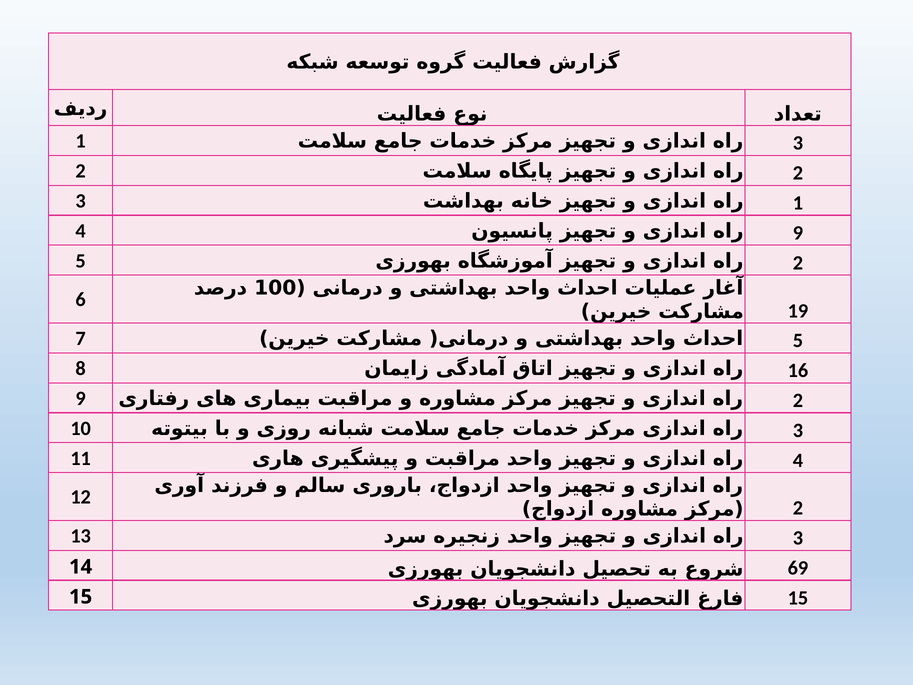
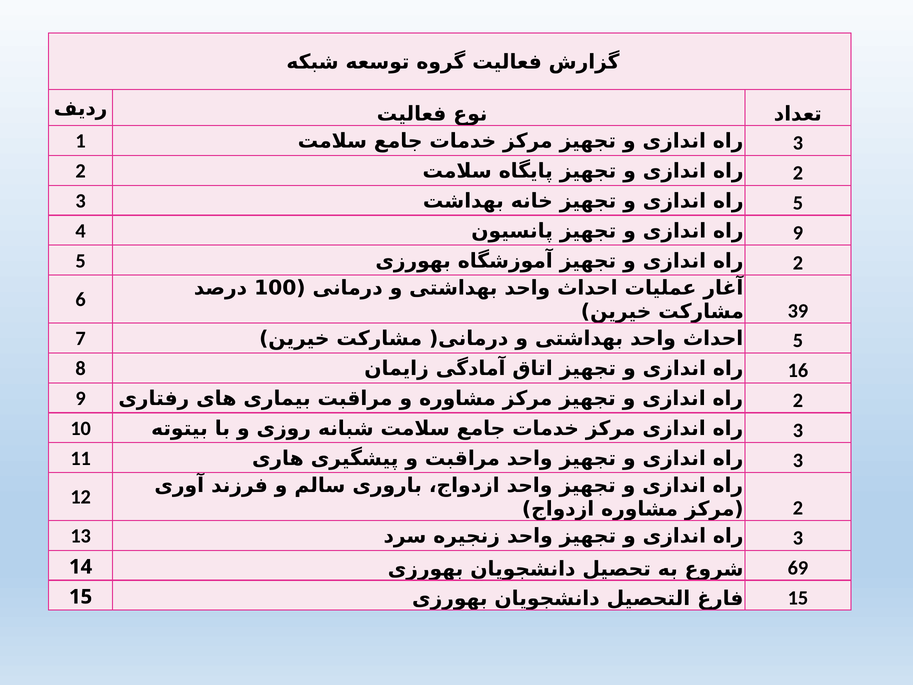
1 at (798, 203): 1 -> 5
19: 19 -> 39
4 at (798, 460): 4 -> 3
